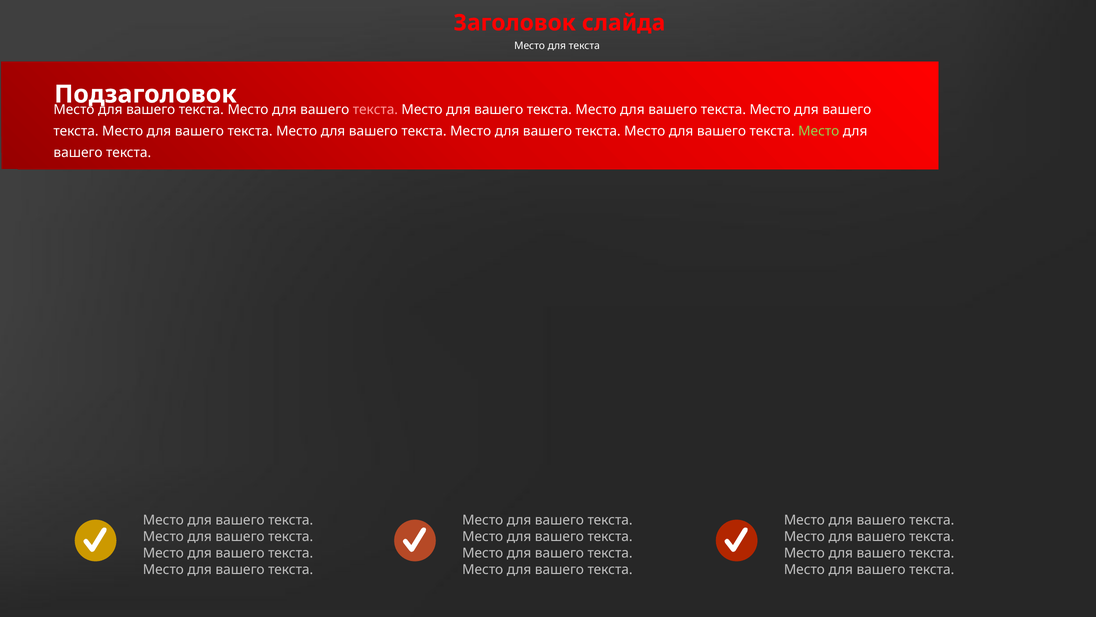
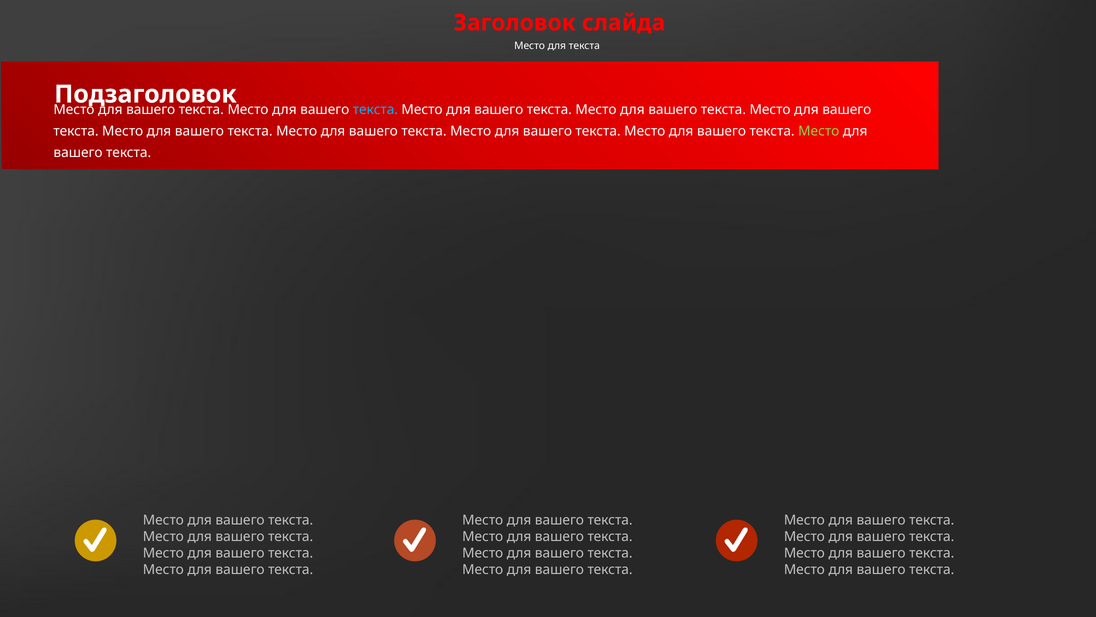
текста at (375, 110) colour: pink -> light blue
